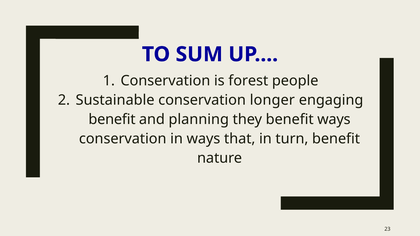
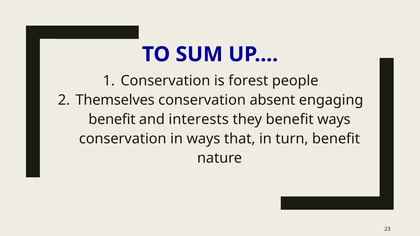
Sustainable: Sustainable -> Themselves
longer: longer -> absent
planning: planning -> interests
